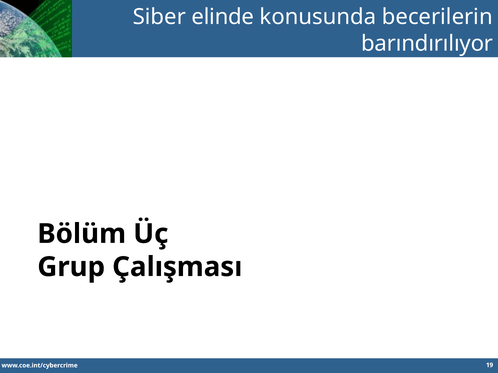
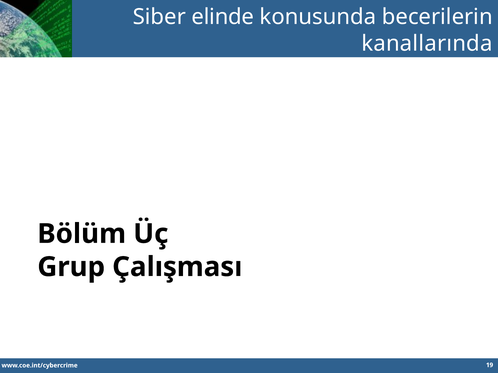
barındırılıyor: barındırılıyor -> kanallarında
